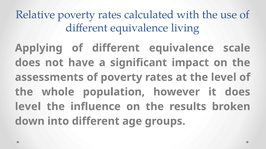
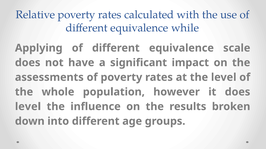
living: living -> while
